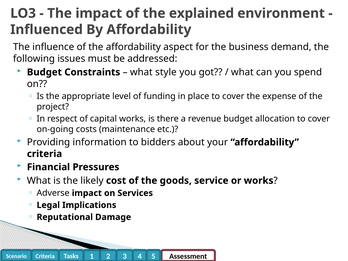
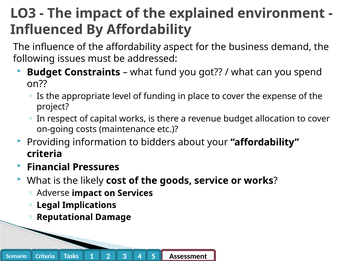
style: style -> fund
